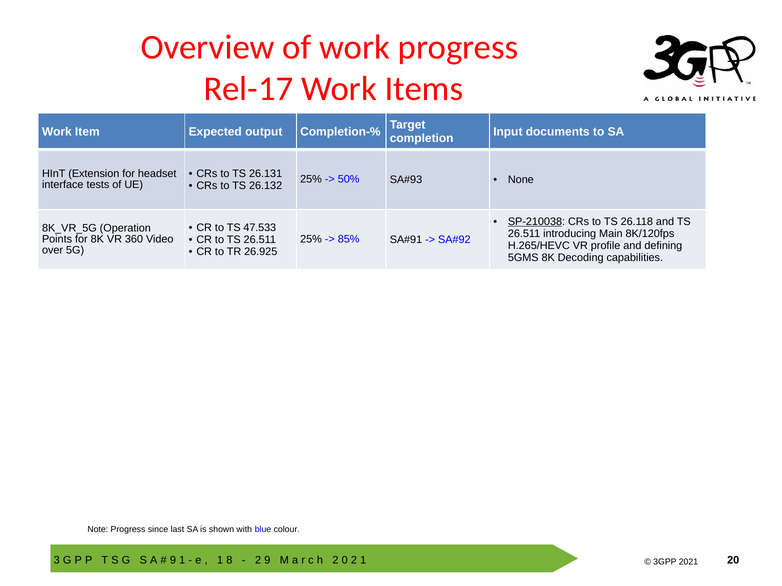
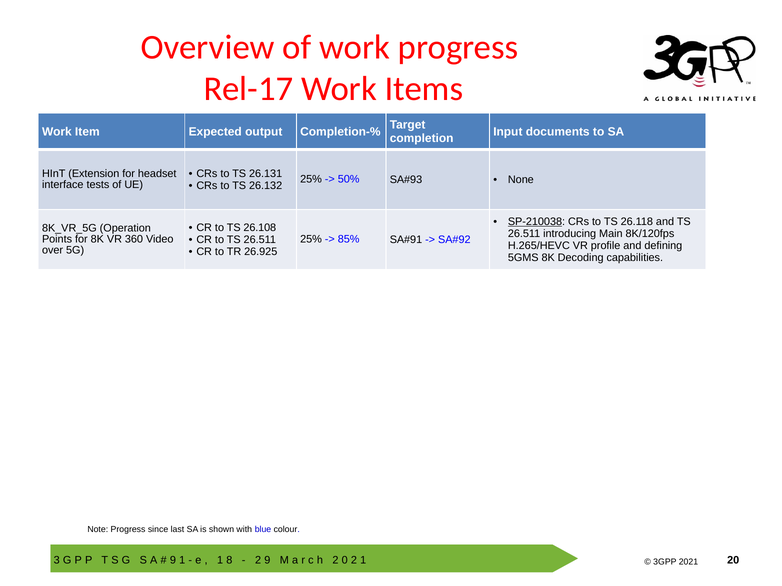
47.533: 47.533 -> 26.108
